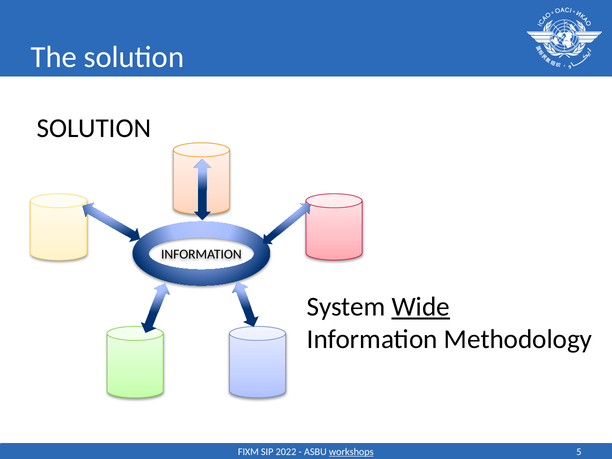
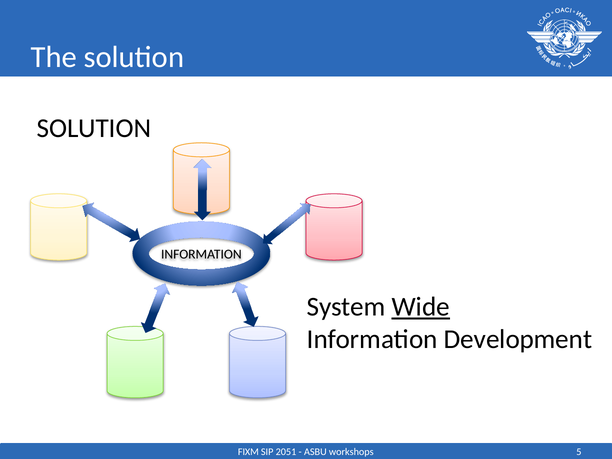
Methodology: Methodology -> Development
2022: 2022 -> 2051
workshops underline: present -> none
